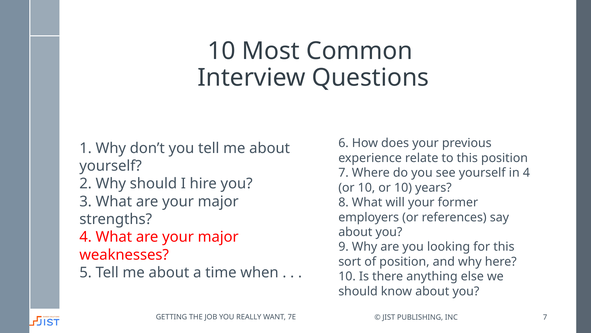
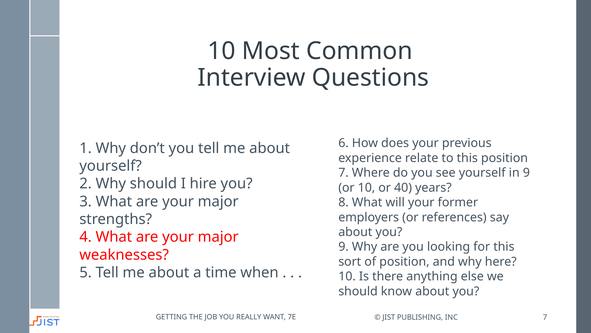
in 4: 4 -> 9
10 or 10: 10 -> 40
